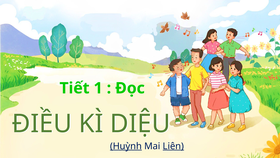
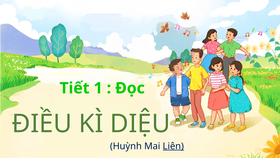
Huỳnh underline: present -> none
